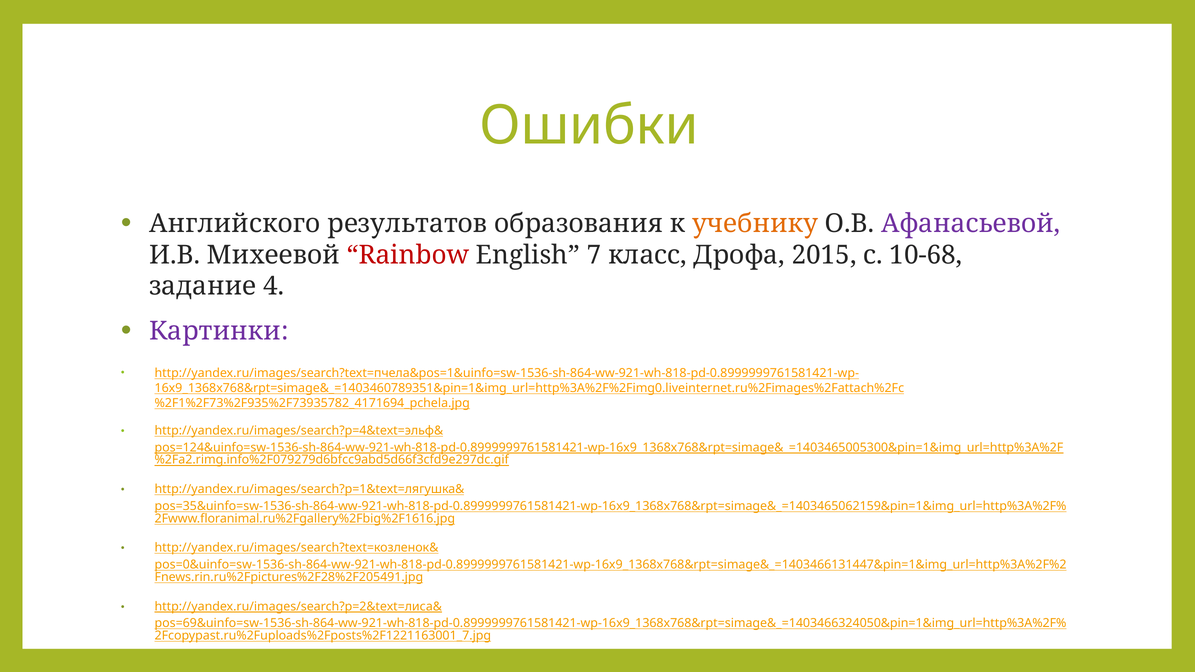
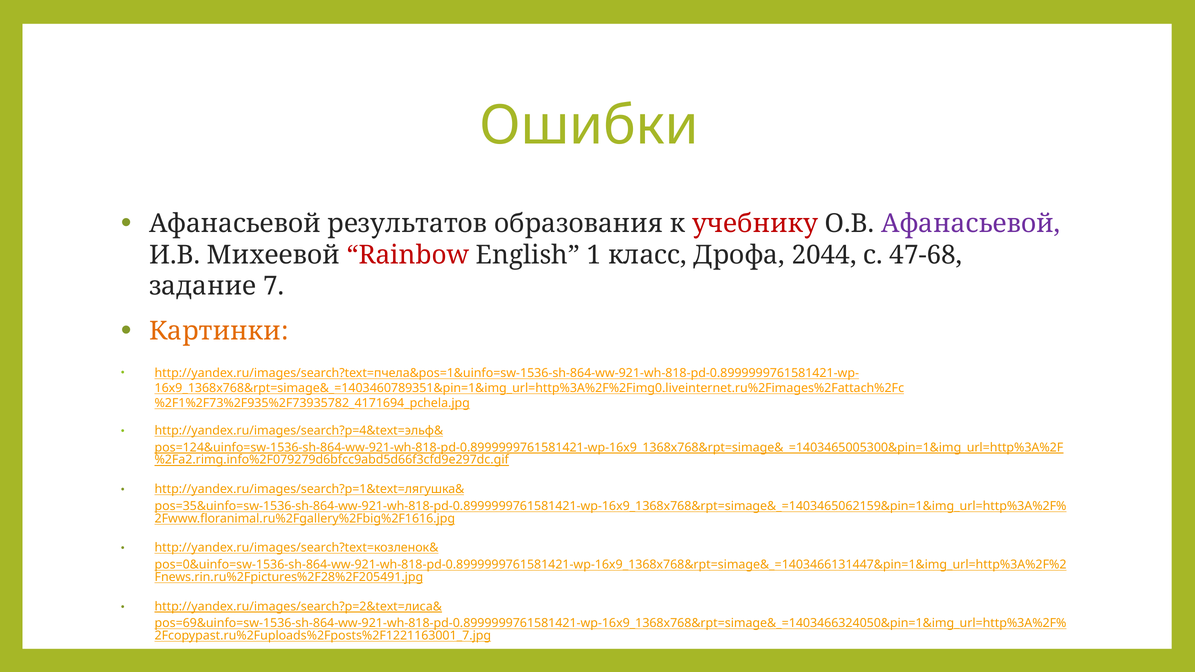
Английского at (235, 224): Английского -> Афанасьевой
учебнику colour: orange -> red
7: 7 -> 1
2015: 2015 -> 2044
10-68: 10-68 -> 47-68
4: 4 -> 7
Картинки colour: purple -> orange
